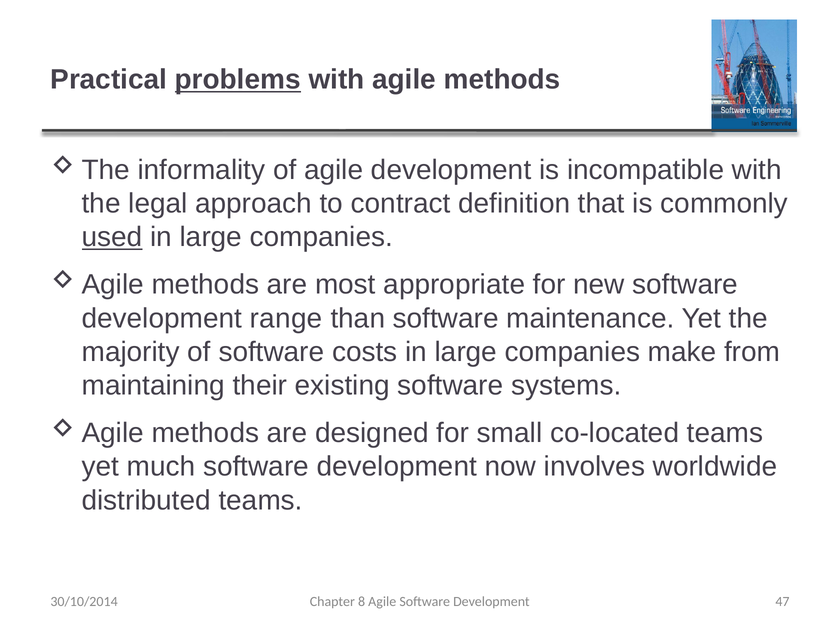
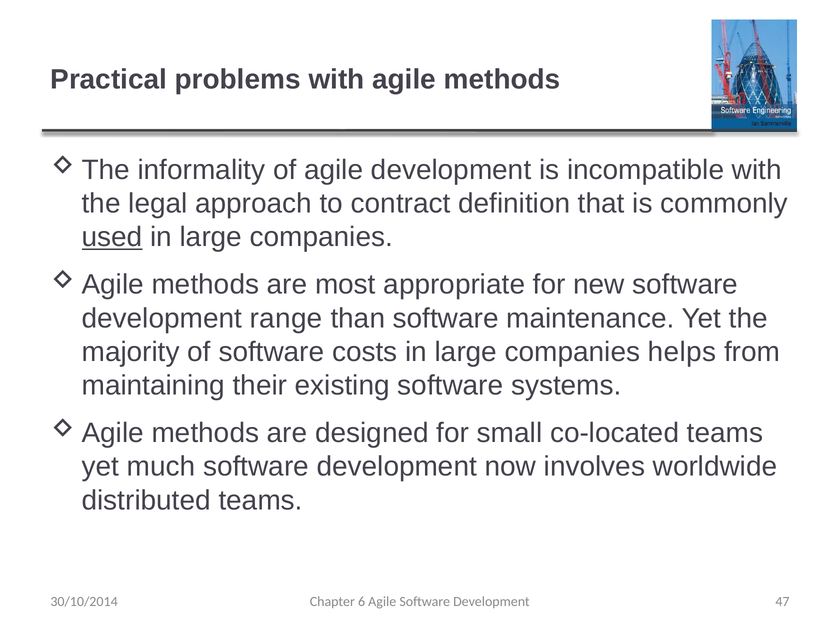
problems underline: present -> none
make: make -> helps
8: 8 -> 6
